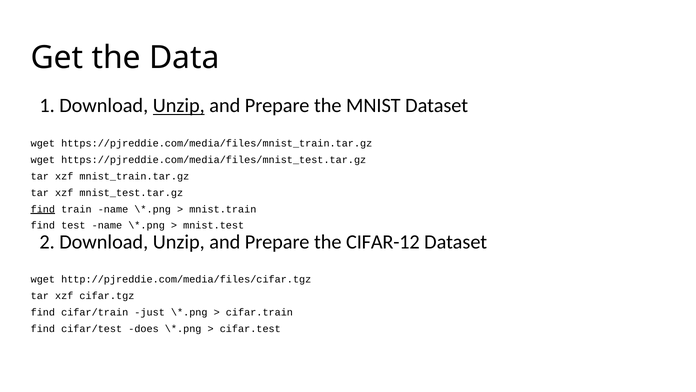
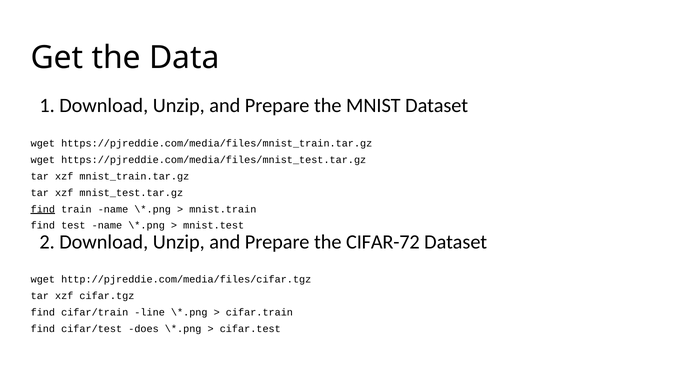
Unzip at (179, 106) underline: present -> none
CIFAR-12: CIFAR-12 -> CIFAR-72
just: just -> line
